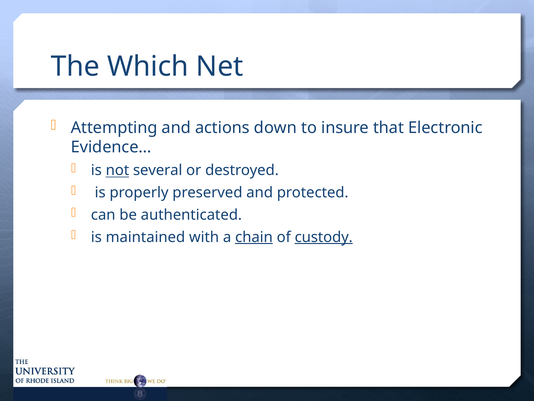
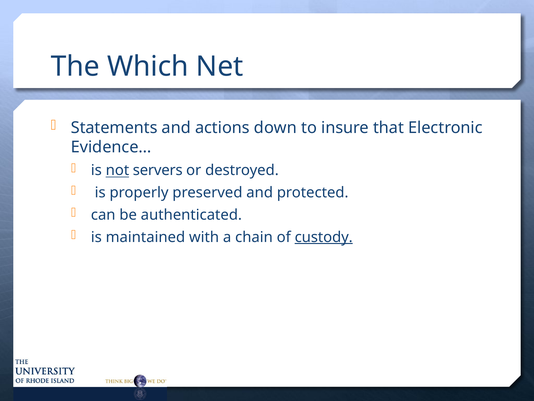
Attempting: Attempting -> Statements
several: several -> servers
chain underline: present -> none
